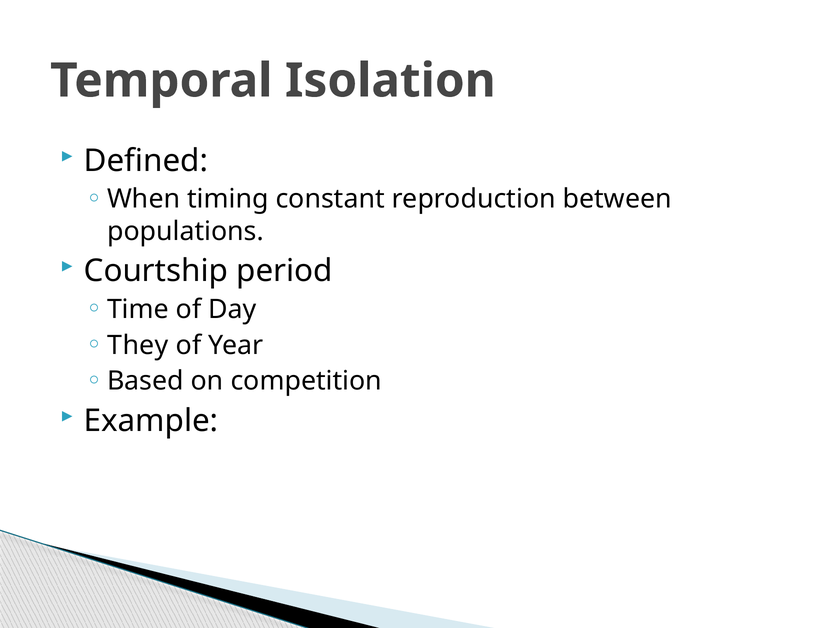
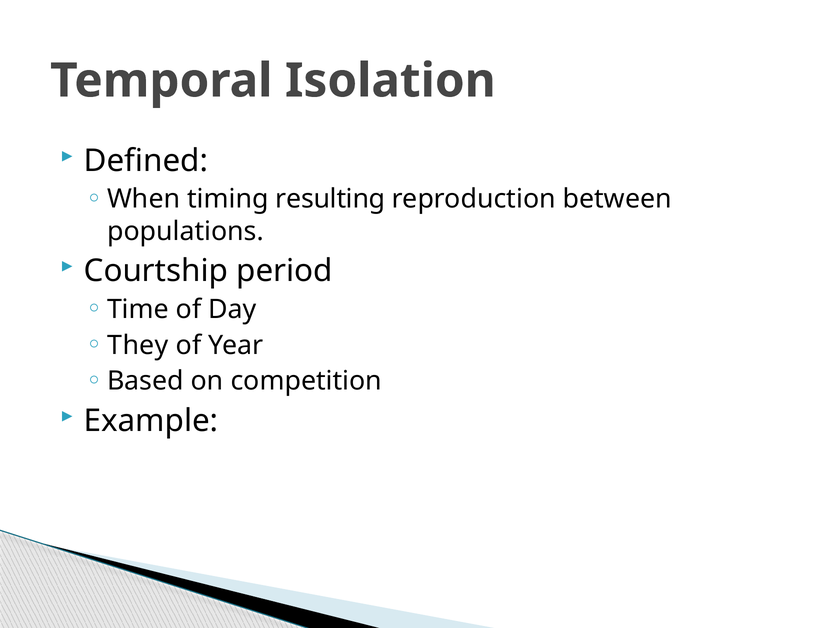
constant: constant -> resulting
